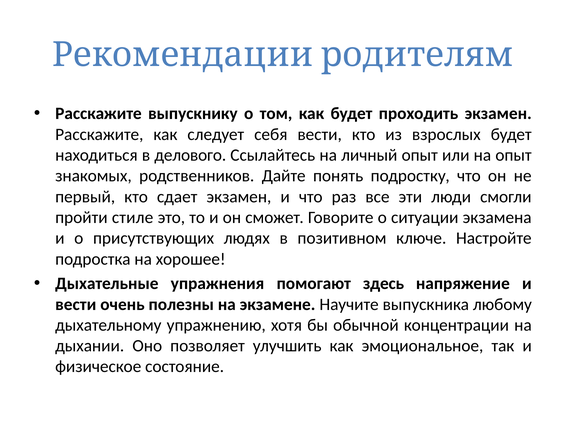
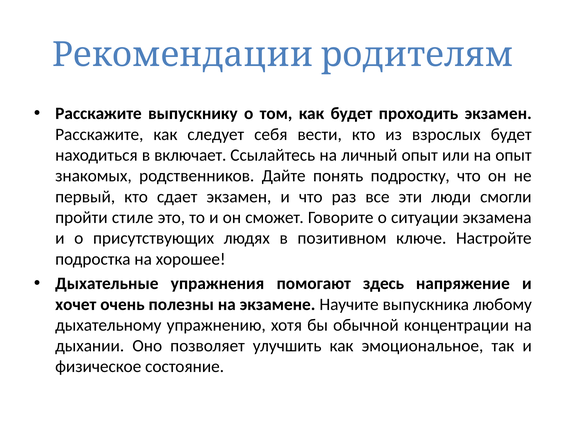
делового: делового -> включает
вести at (76, 304): вести -> хочет
